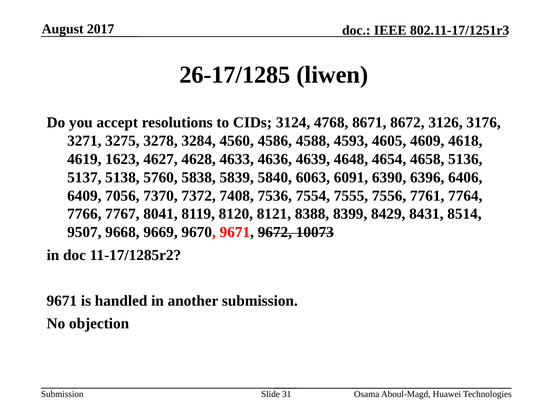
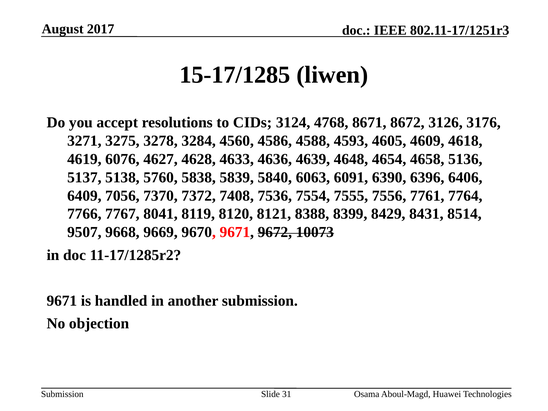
26-17/1285: 26-17/1285 -> 15-17/1285
1623: 1623 -> 6076
